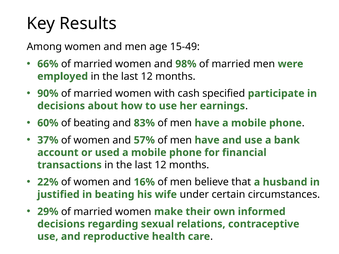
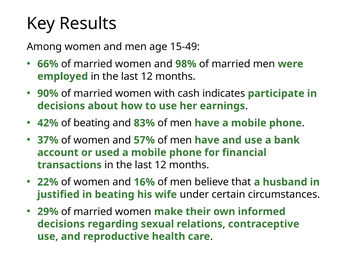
specified: specified -> indicates
60%: 60% -> 42%
